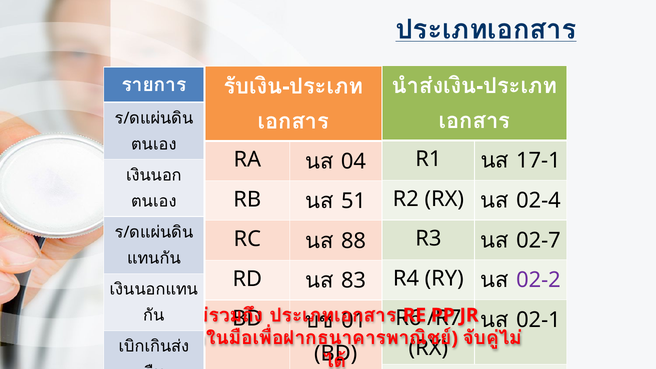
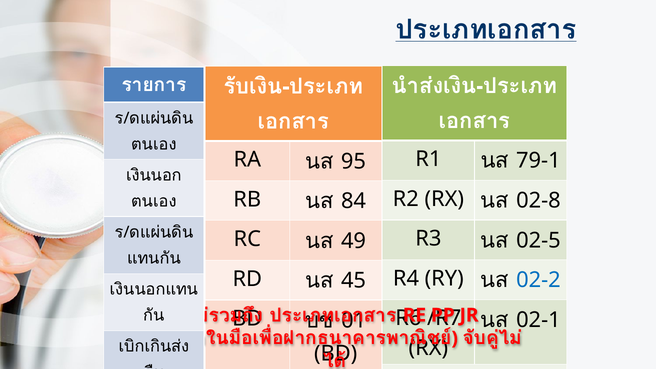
17-1: 17-1 -> 79-1
04: 04 -> 95
02-4: 02-4 -> 02-8
51: 51 -> 84
02-7: 02-7 -> 02-5
88: 88 -> 49
02-2 colour: purple -> blue
83: 83 -> 45
